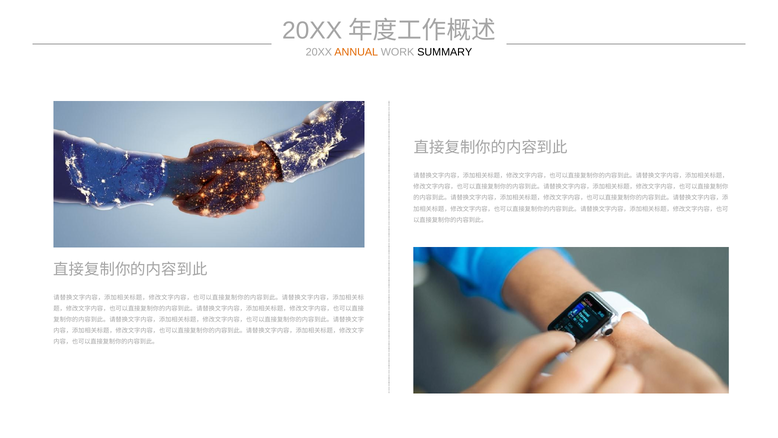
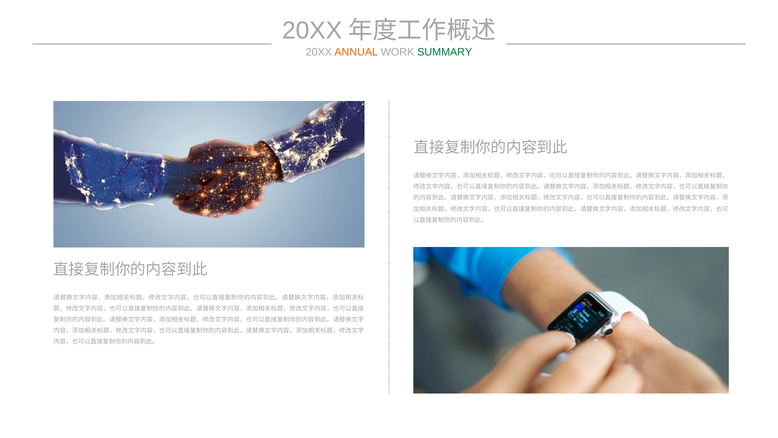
SUMMARY colour: black -> green
